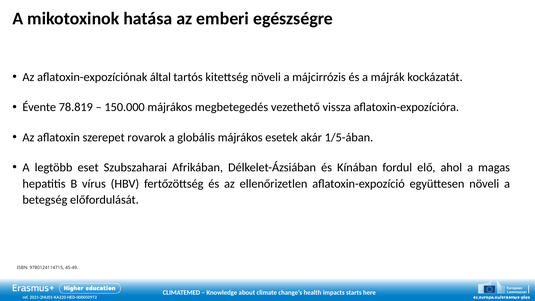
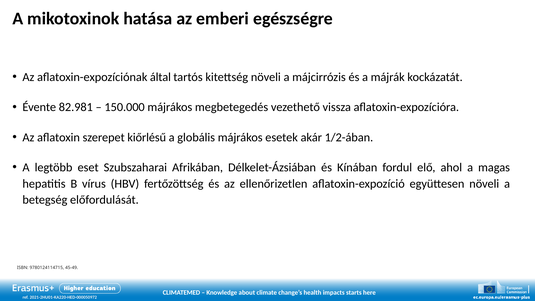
78.819: 78.819 -> 82.981
rovarok: rovarok -> kiőrlésű
1/5-ában: 1/5-ában -> 1/2-ában
